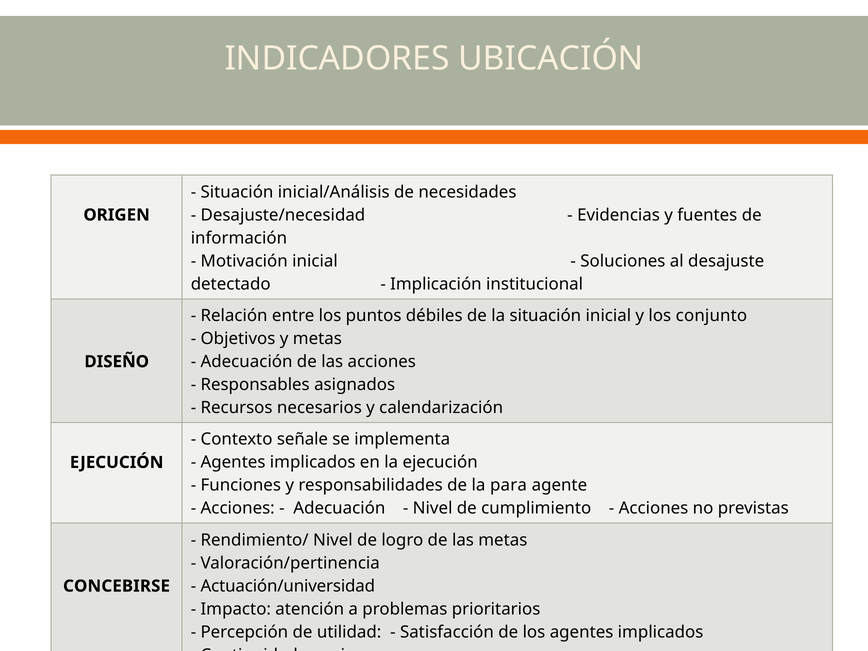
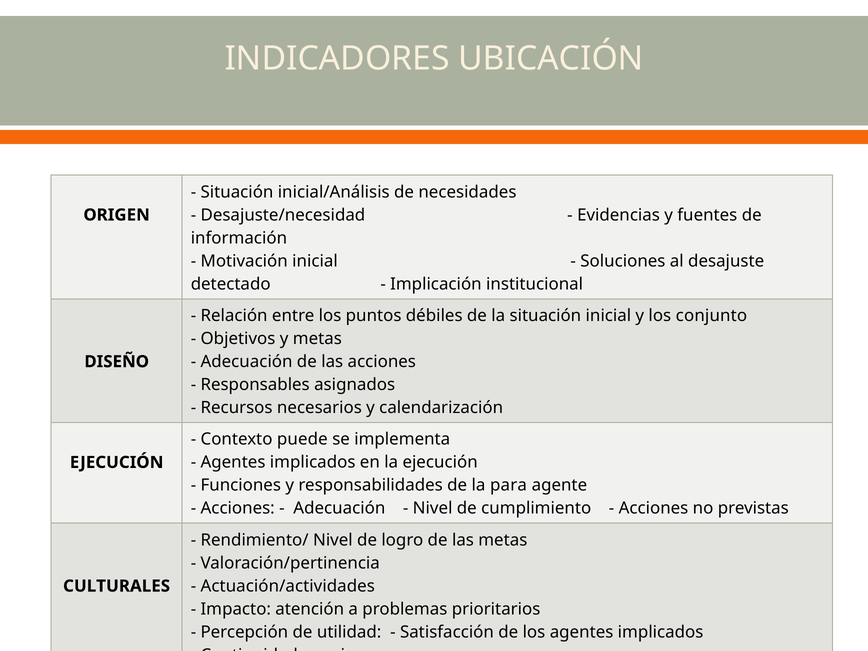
señale: señale -> puede
Actuación/universidad: Actuación/universidad -> Actuación/actividades
CONCEBIRSE: CONCEBIRSE -> CULTURALES
